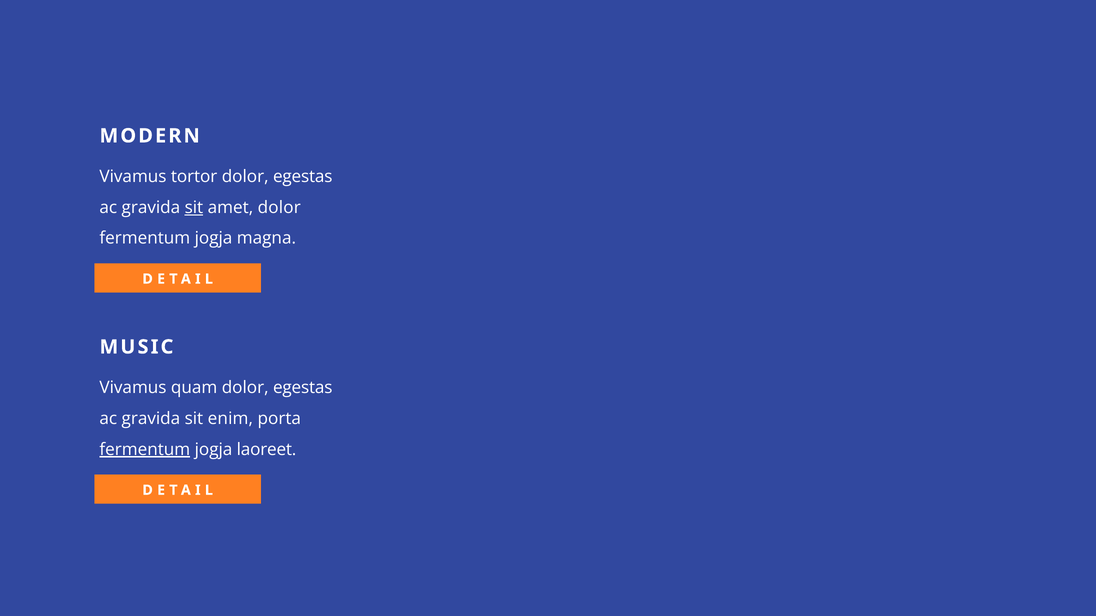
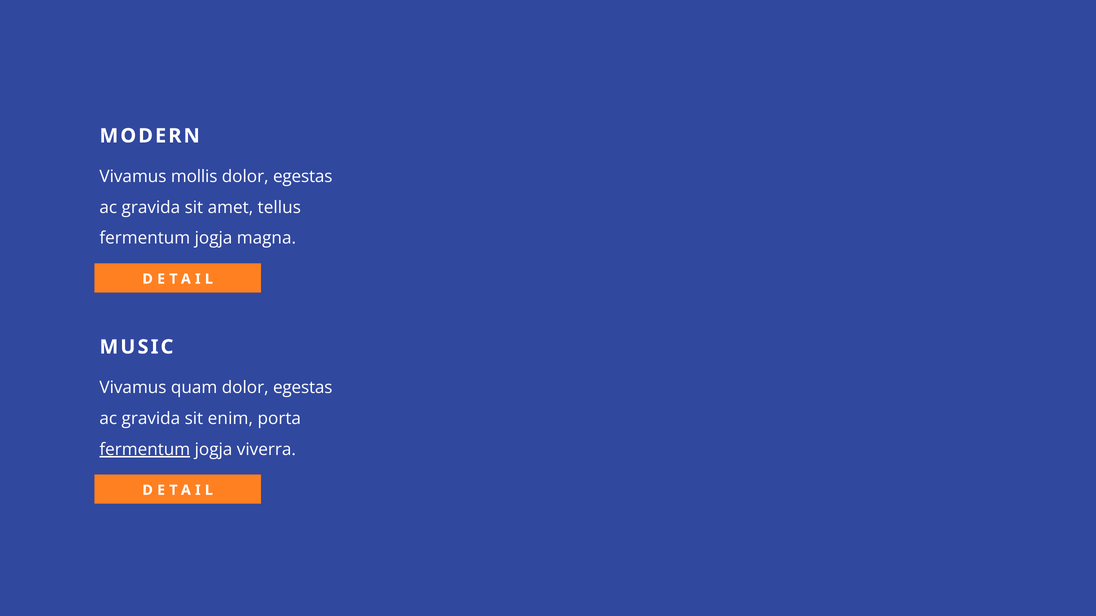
tortor: tortor -> mollis
sit at (194, 208) underline: present -> none
amet dolor: dolor -> tellus
laoreet: laoreet -> viverra
